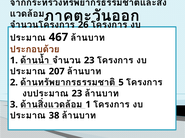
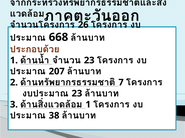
467: 467 -> 668
5: 5 -> 7
